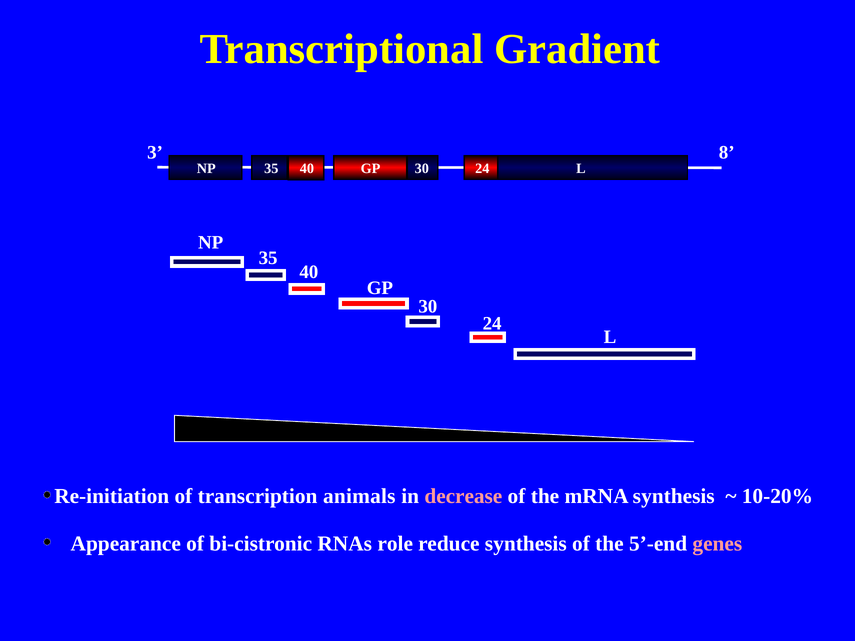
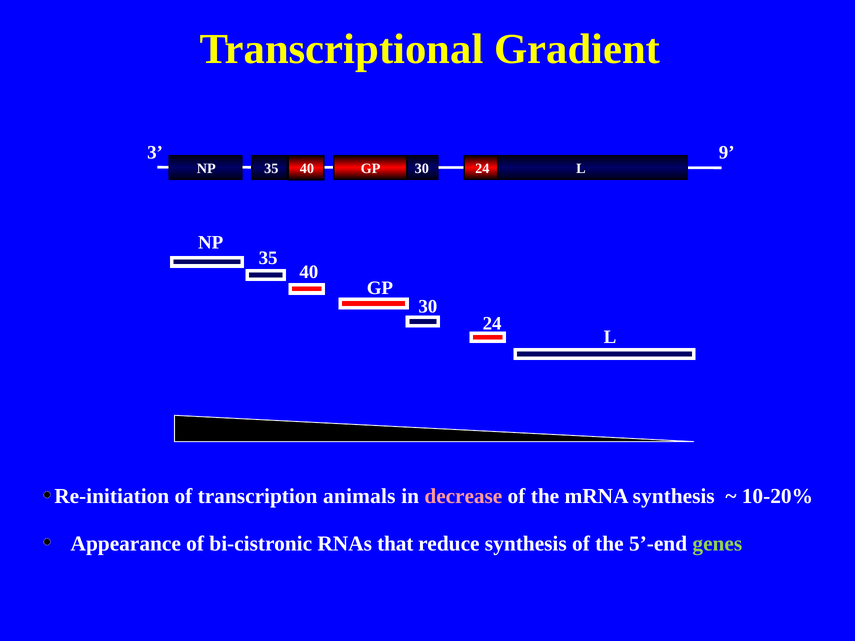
8: 8 -> 9
role: role -> that
genes colour: pink -> light green
